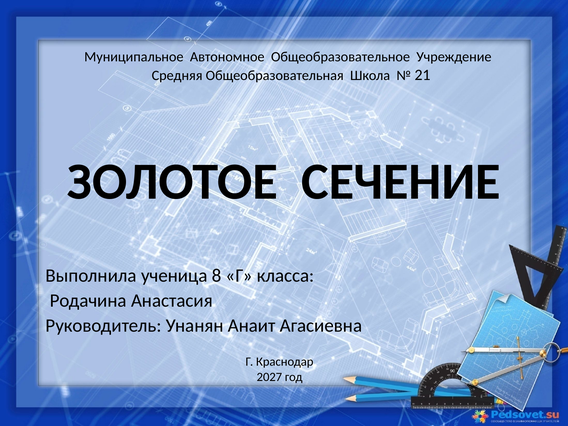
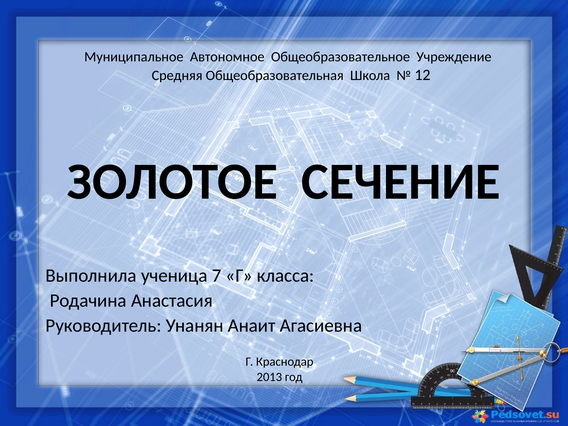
21: 21 -> 12
8: 8 -> 7
2027: 2027 -> 2013
